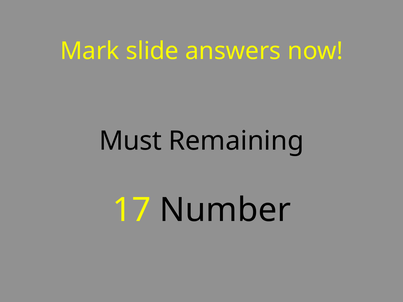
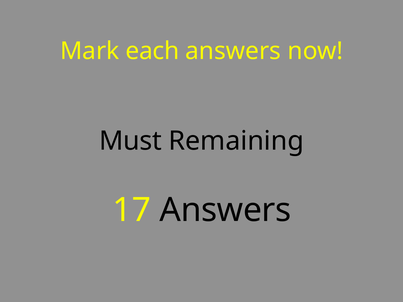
slide: slide -> each
17 Number: Number -> Answers
